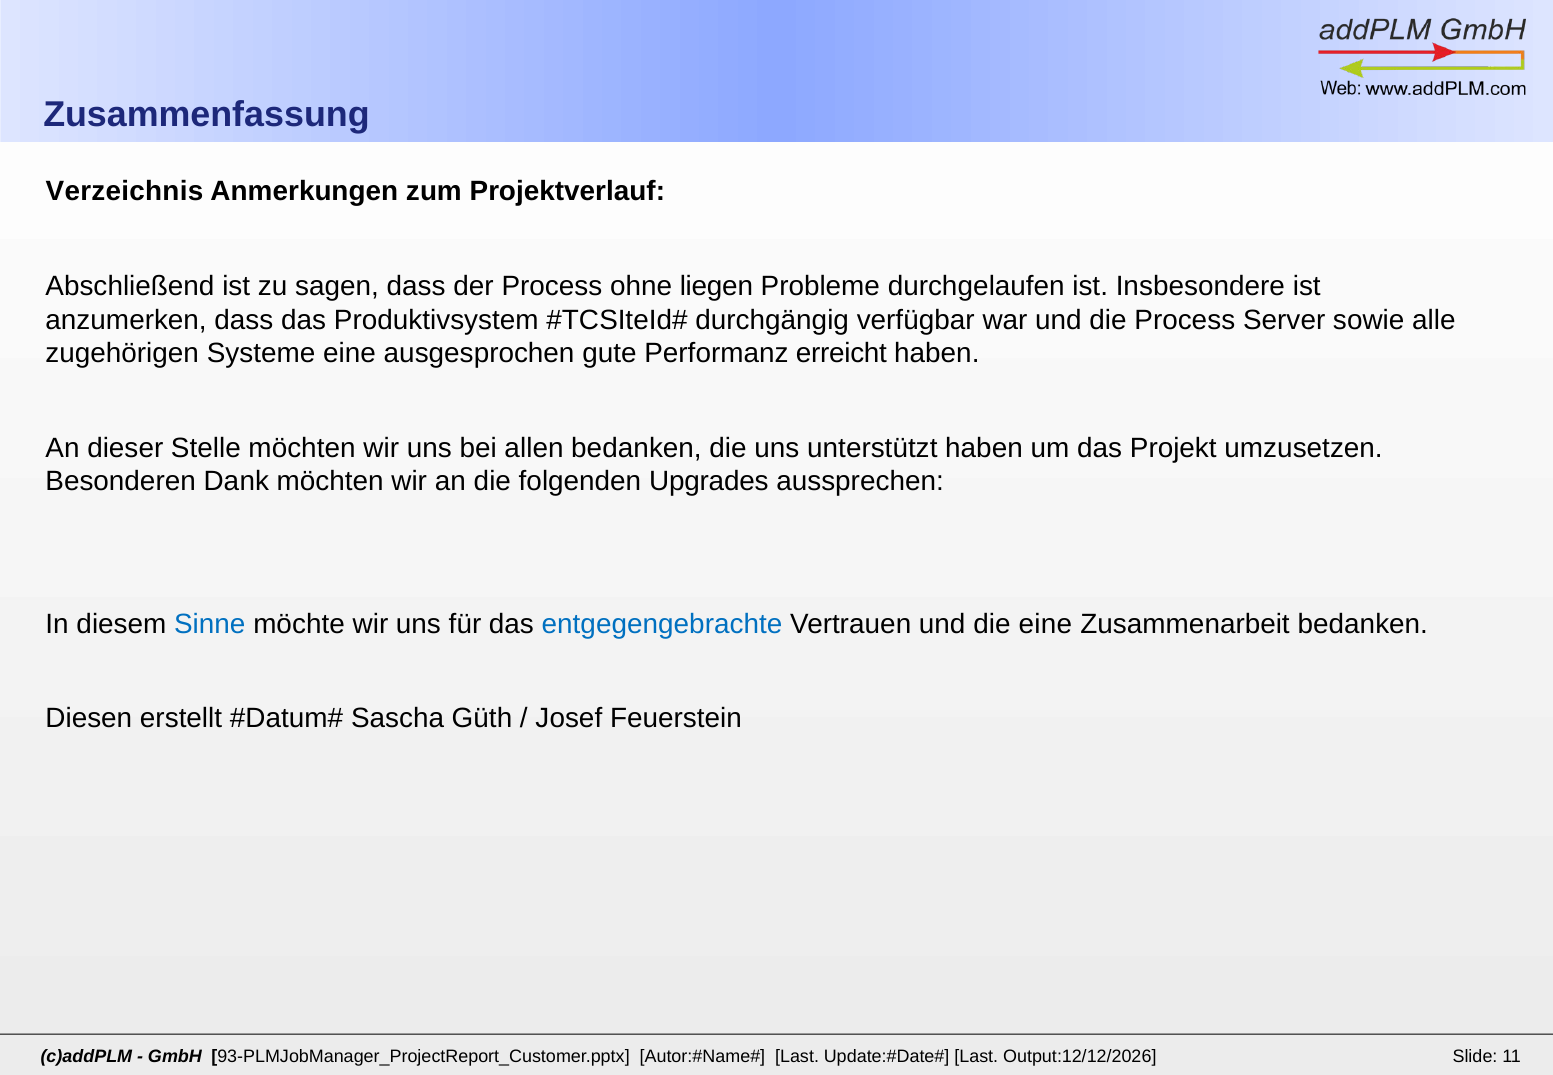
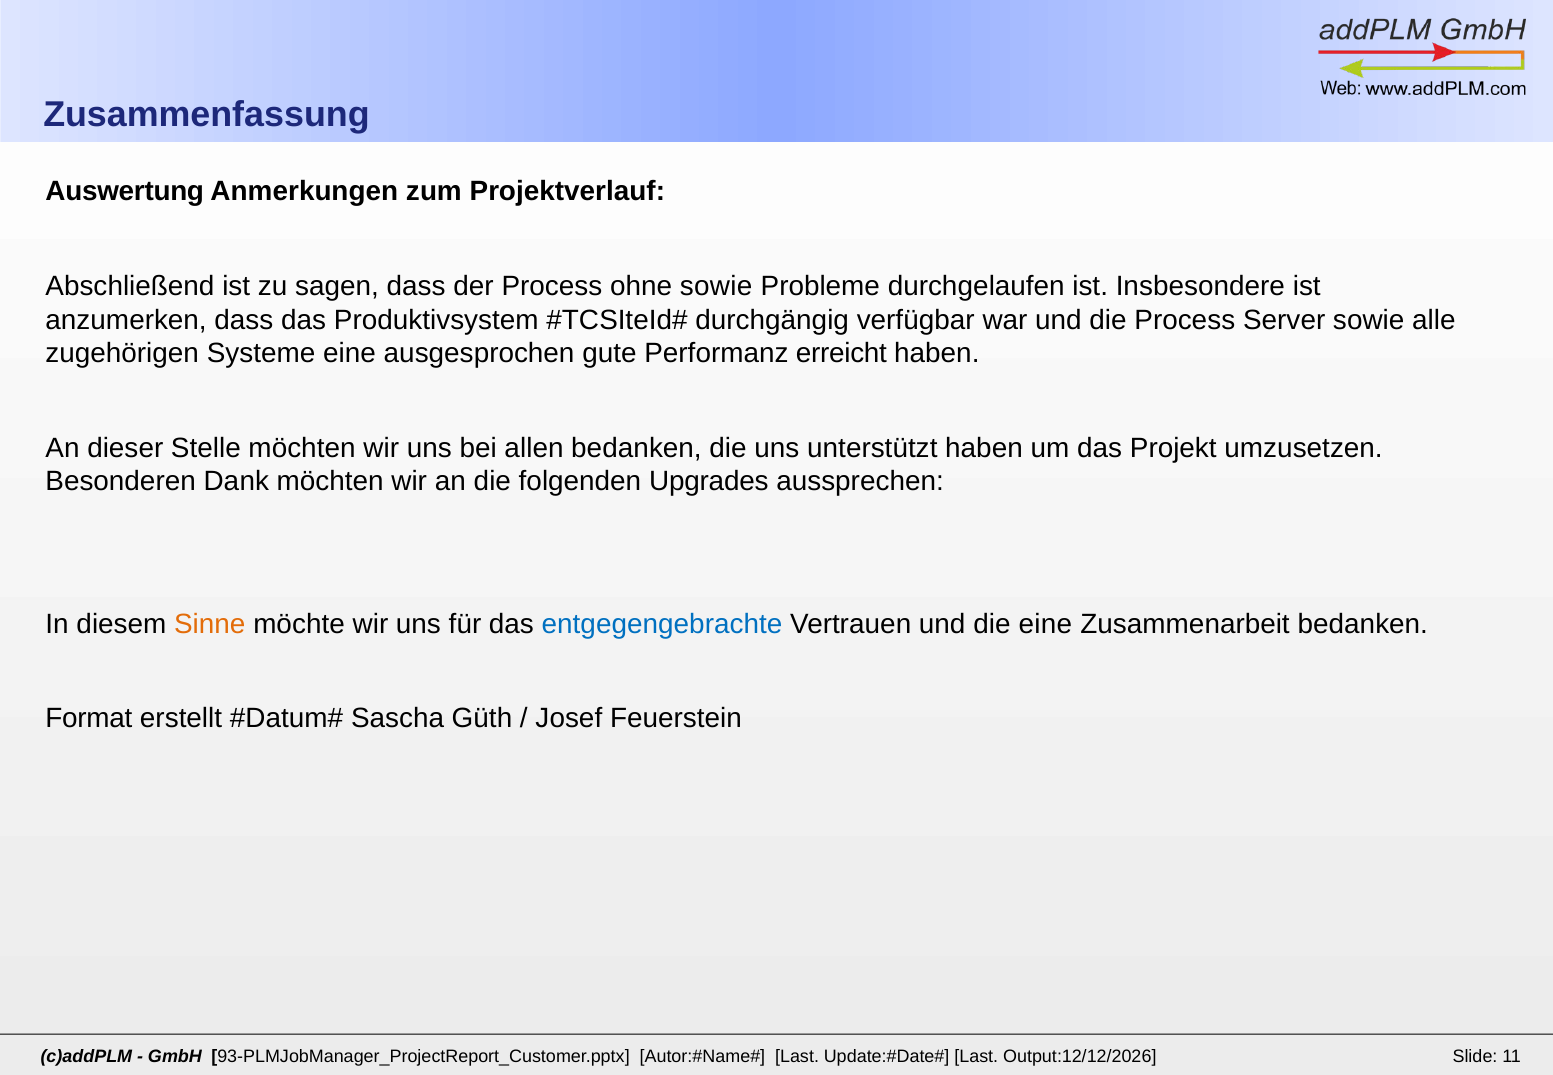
Verzeichnis: Verzeichnis -> Auswertung
ohne liegen: liegen -> sowie
Sinne colour: blue -> orange
Diesen: Diesen -> Format
